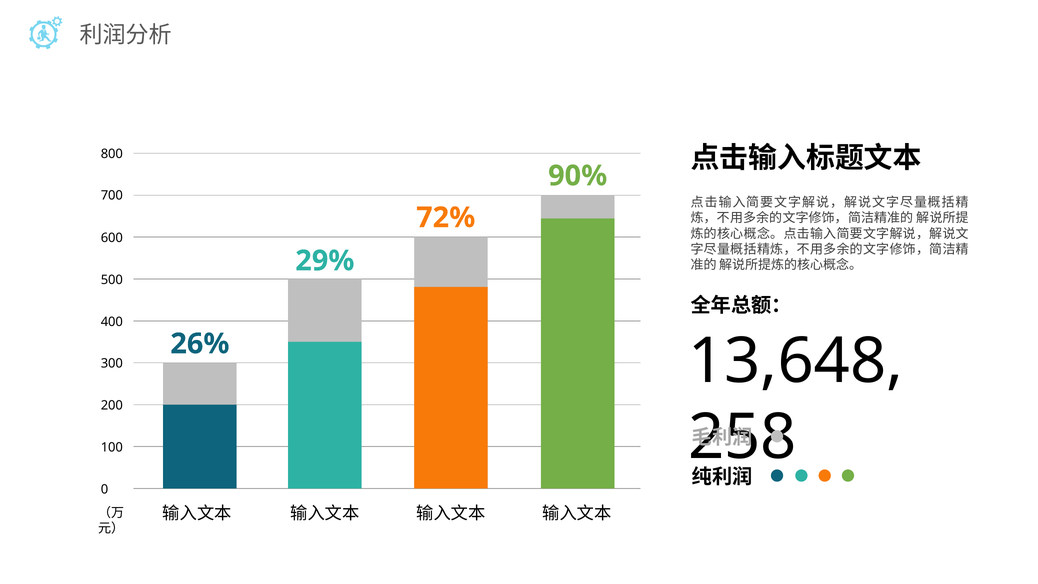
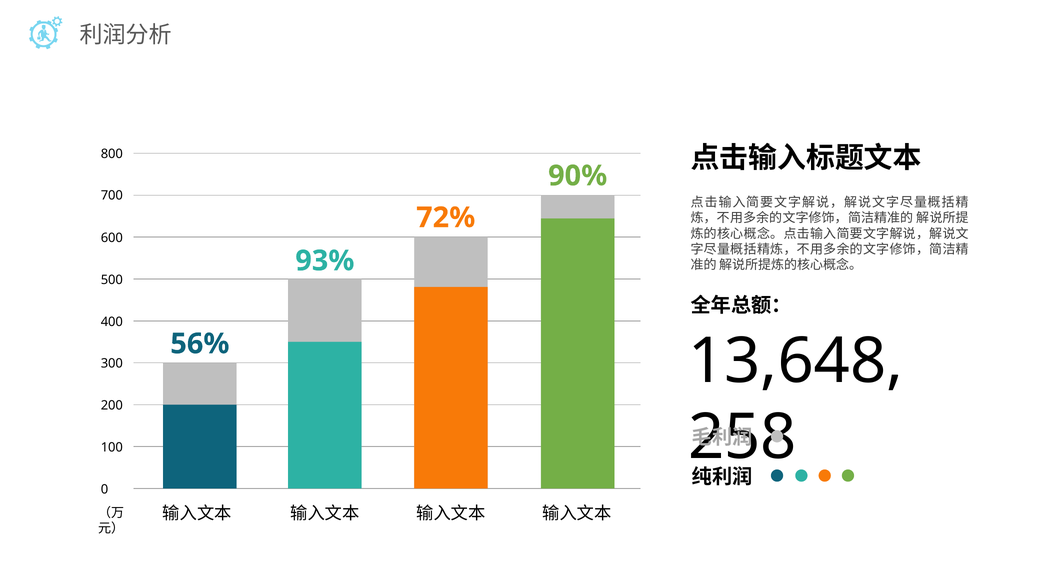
29%: 29% -> 93%
26%: 26% -> 56%
